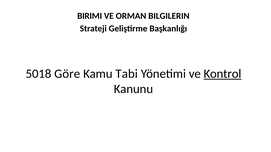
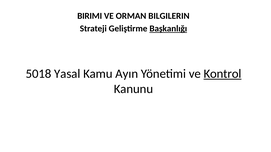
Başkanlığı underline: none -> present
Göre: Göre -> Yasal
Tabi: Tabi -> Ayın
